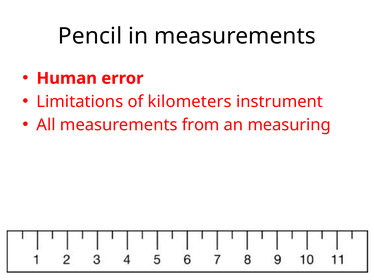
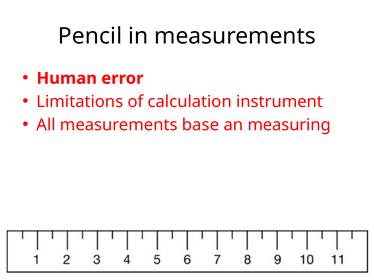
kilometers: kilometers -> calculation
from: from -> base
